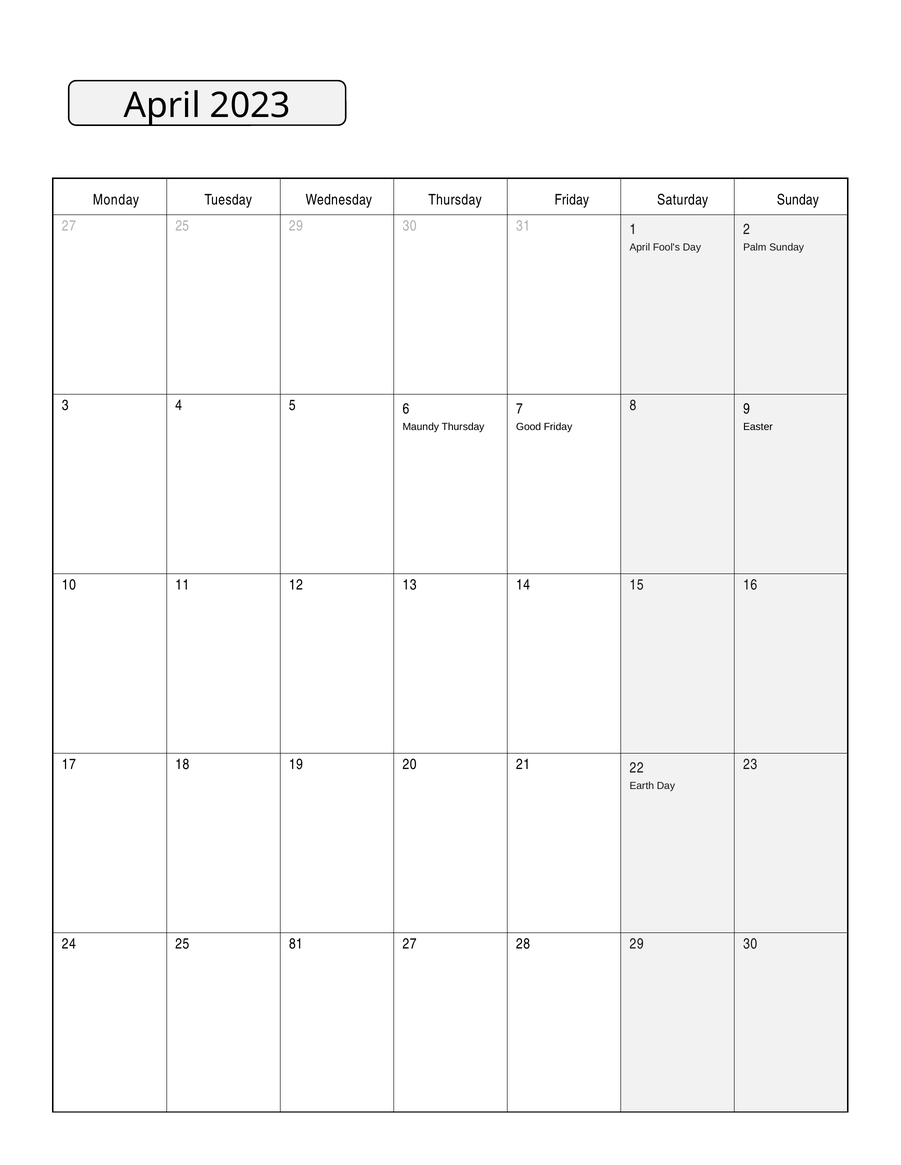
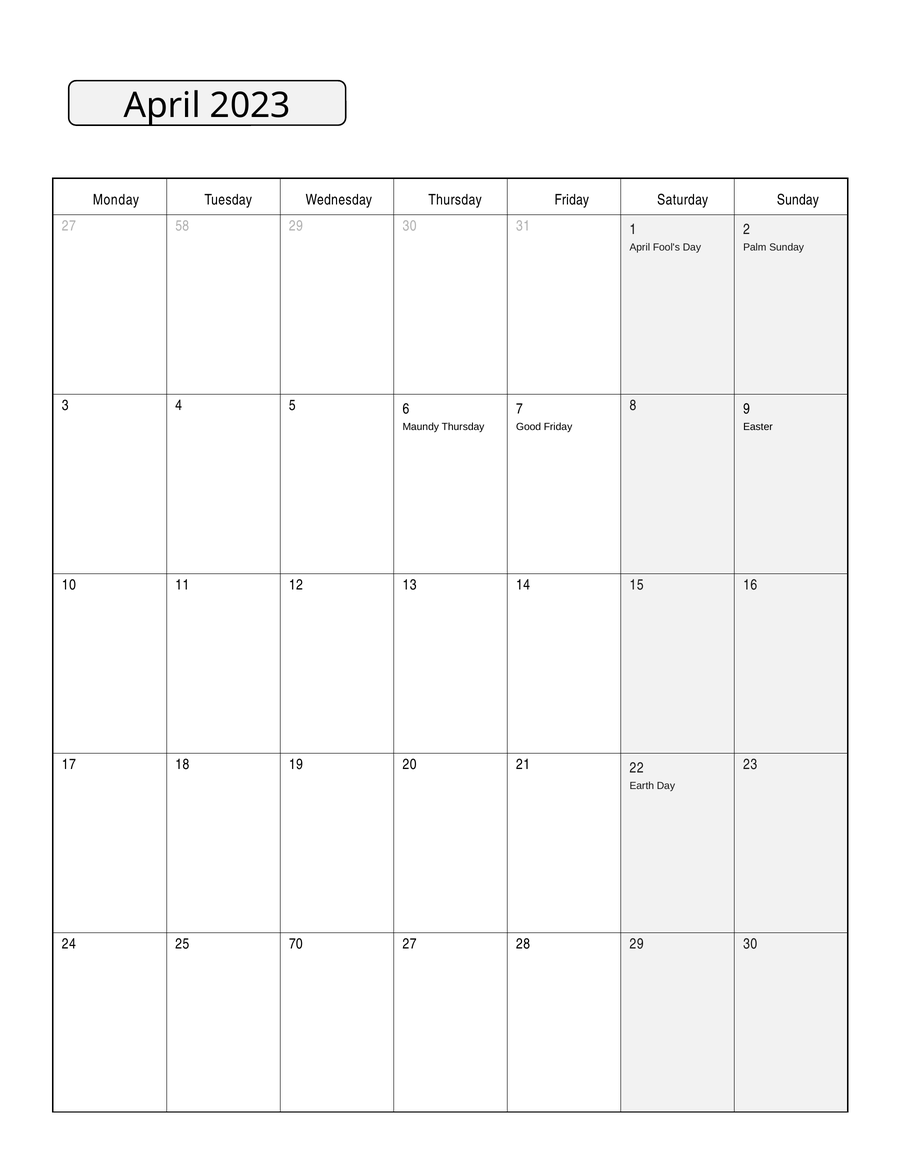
27 25: 25 -> 58
81: 81 -> 70
